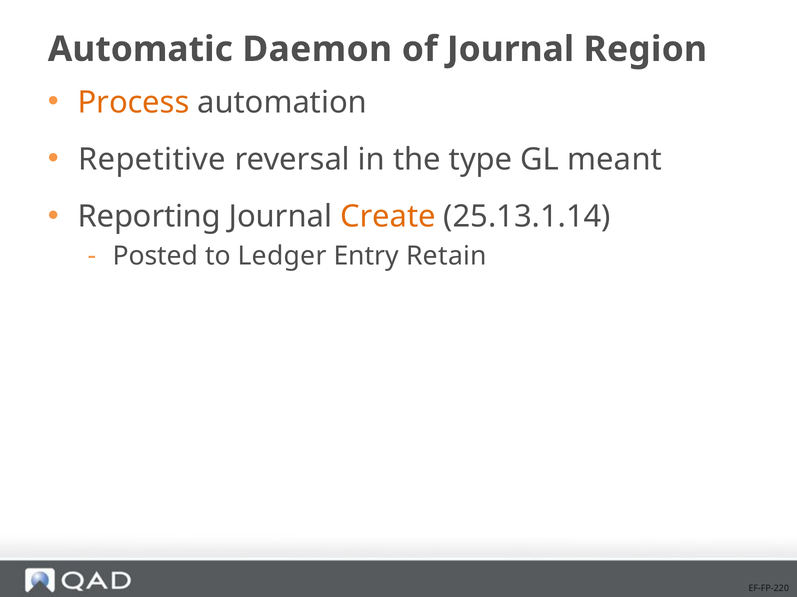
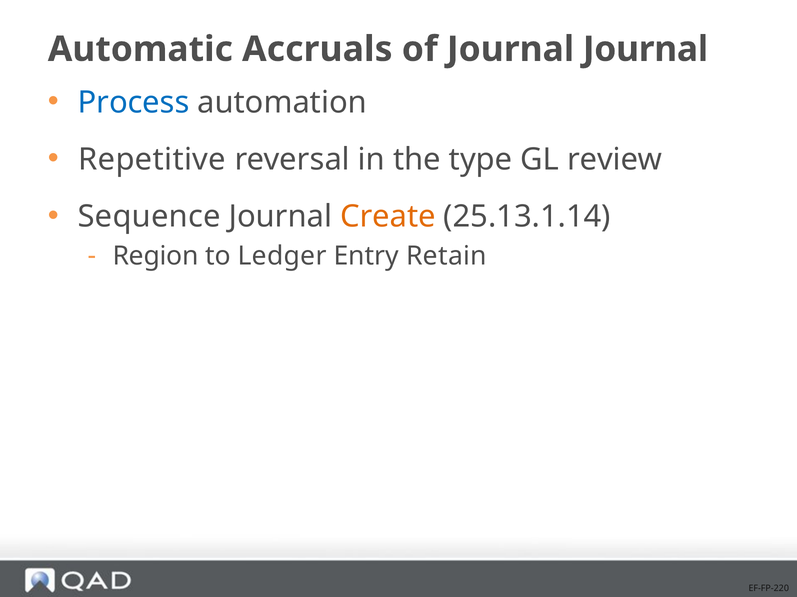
Daemon: Daemon -> Accruals
Journal Region: Region -> Journal
Process colour: orange -> blue
meant: meant -> review
Reporting: Reporting -> Sequence
Posted: Posted -> Region
